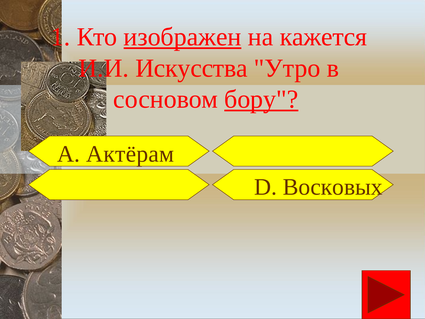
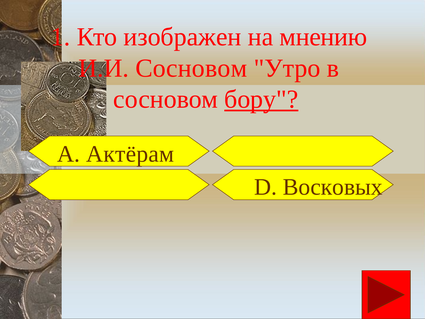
изображен underline: present -> none
кажется: кажется -> мнению
И.И Искусства: Искусства -> Сосновом
